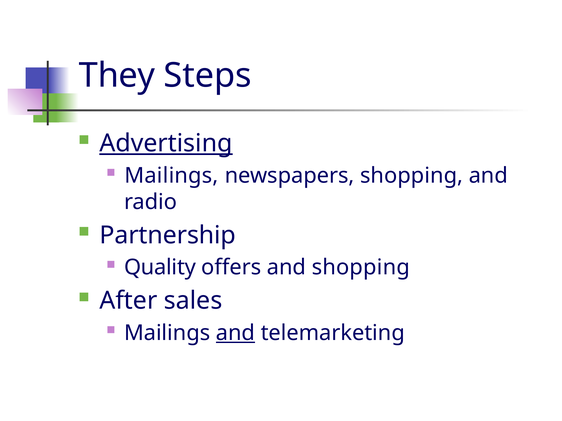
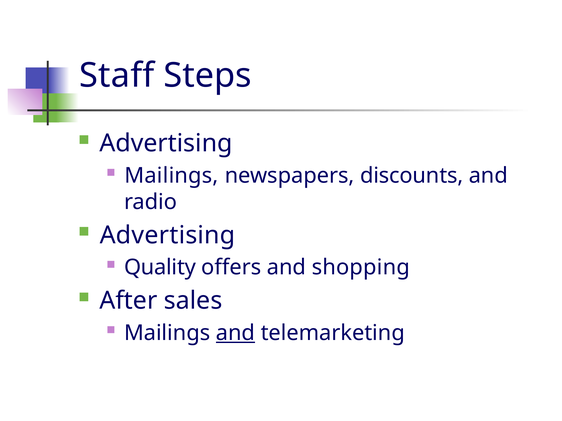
They: They -> Staff
Advertising at (166, 144) underline: present -> none
newspapers shopping: shopping -> discounts
Partnership at (168, 235): Partnership -> Advertising
